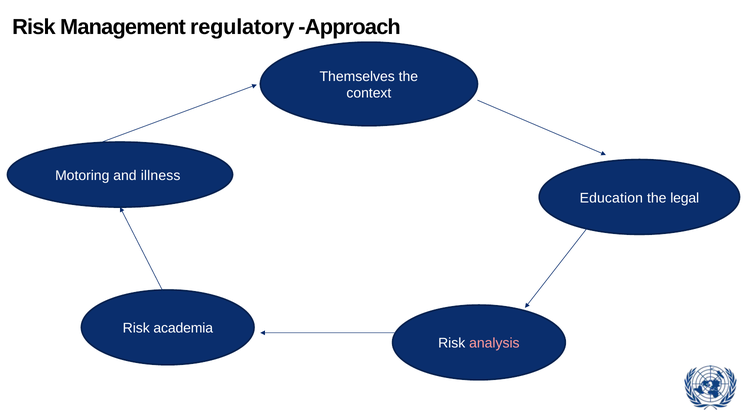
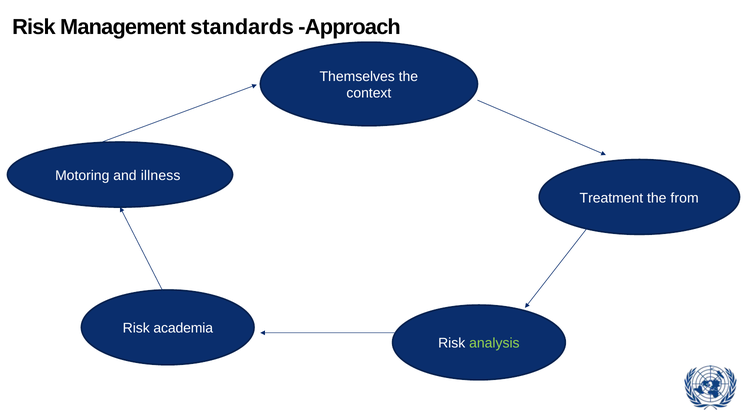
regulatory: regulatory -> standards
Education: Education -> Treatment
legal: legal -> from
analysis colour: pink -> light green
